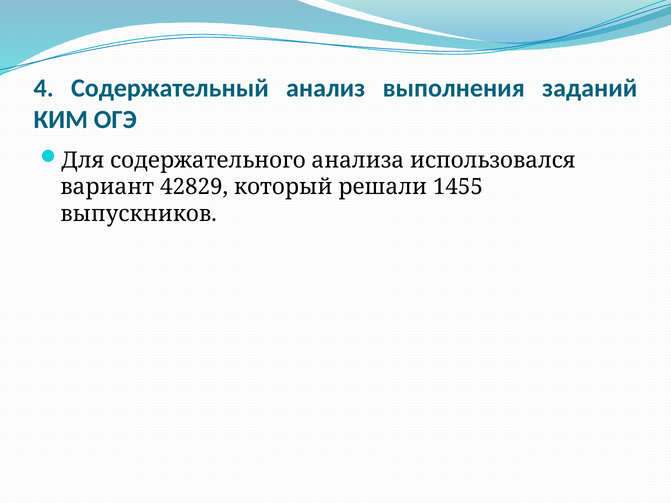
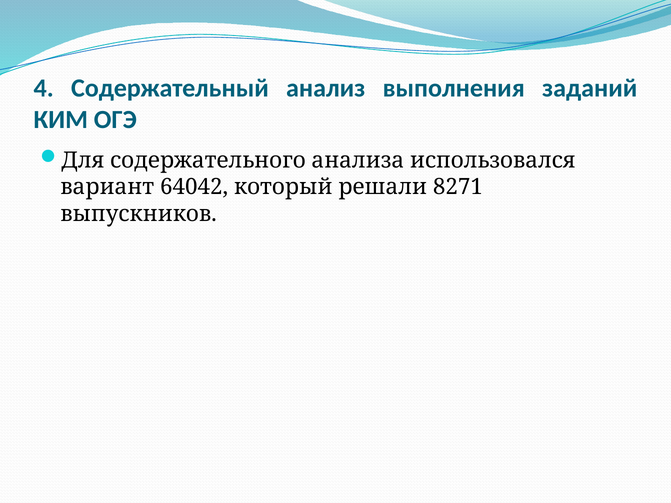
42829: 42829 -> 64042
1455: 1455 -> 8271
